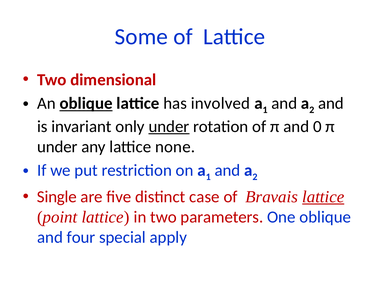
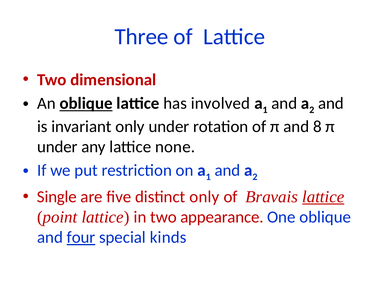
Some: Some -> Three
under at (169, 126) underline: present -> none
0: 0 -> 8
distinct case: case -> only
parameters: parameters -> appearance
four underline: none -> present
apply: apply -> kinds
